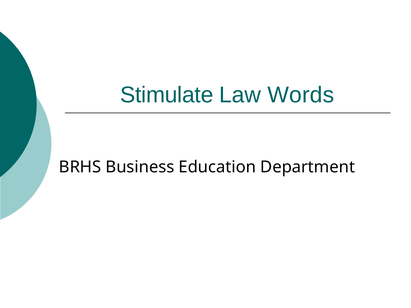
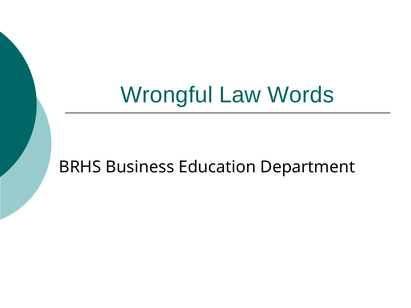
Stimulate: Stimulate -> Wrongful
